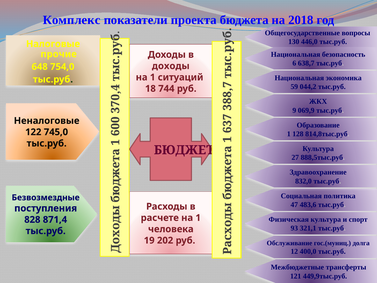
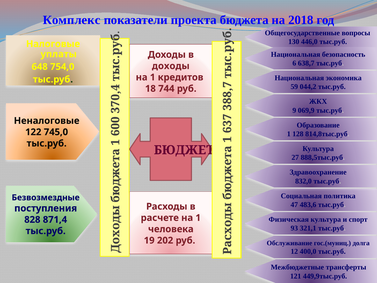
прочие: прочие -> уплаты
ситуаций: ситуаций -> кредитов
